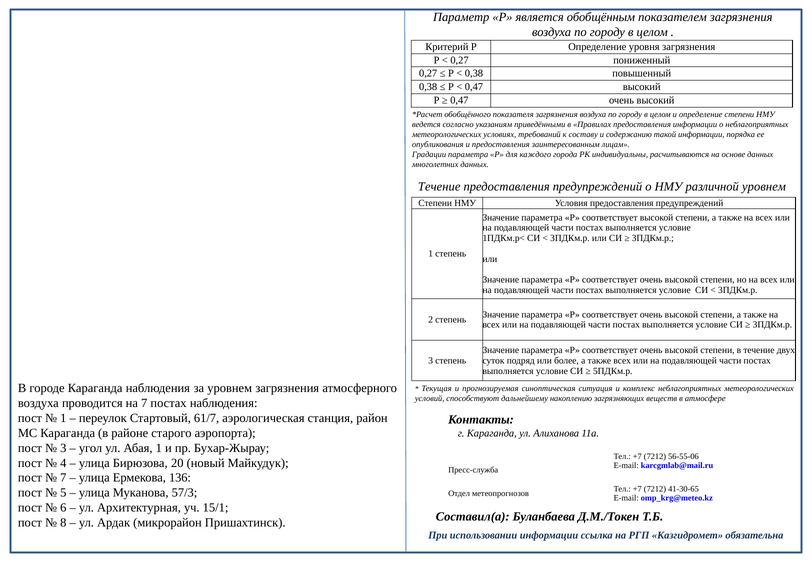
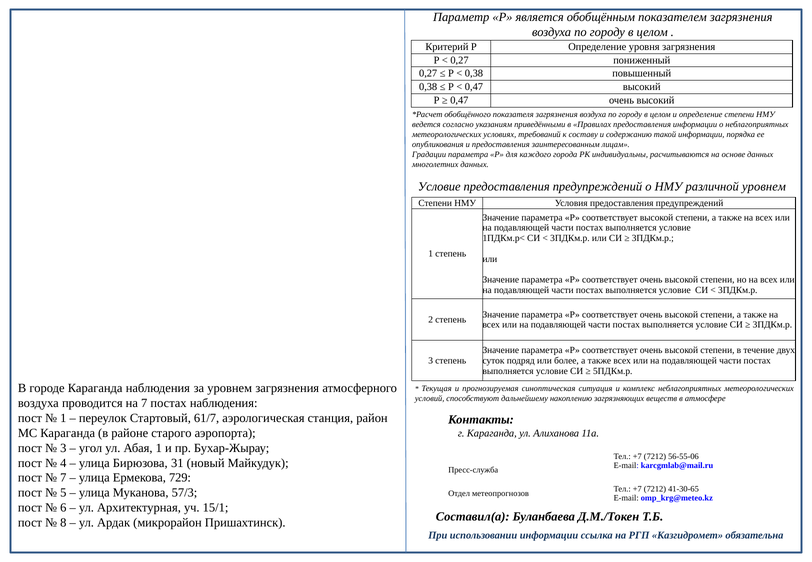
Течение at (439, 187): Течение -> Условие
20: 20 -> 31
136: 136 -> 729
